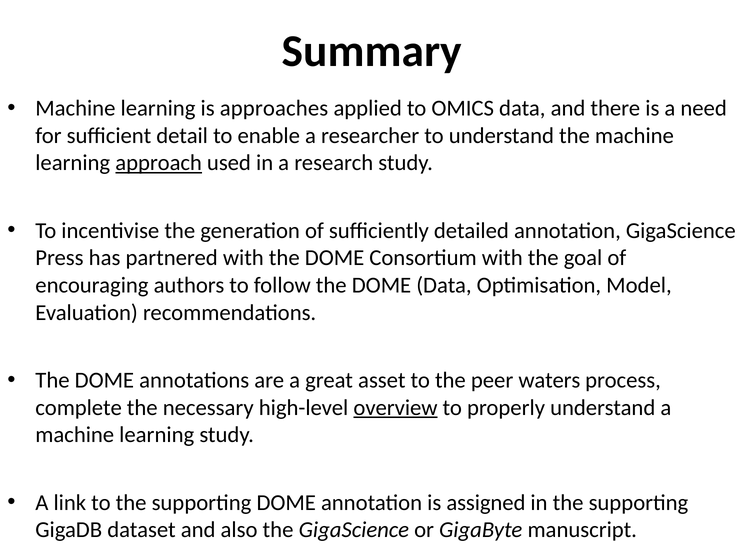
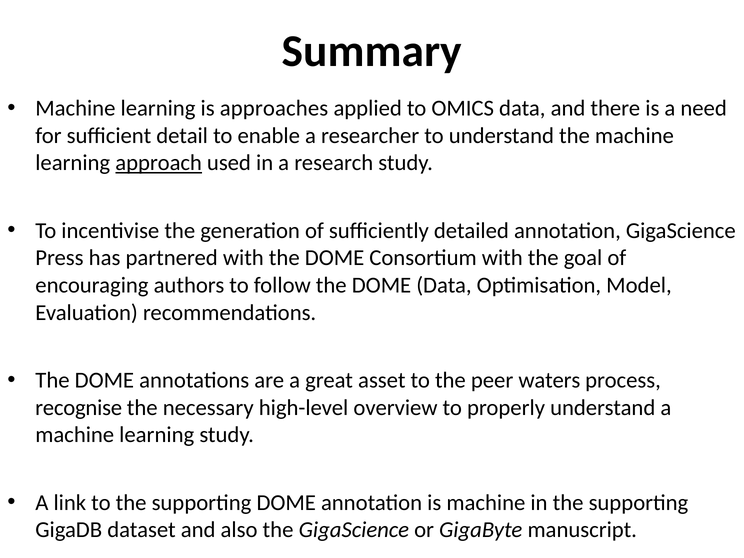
complete: complete -> recognise
overview underline: present -> none
is assigned: assigned -> machine
